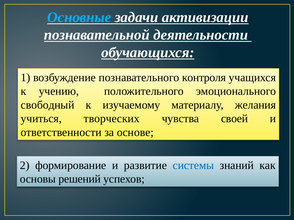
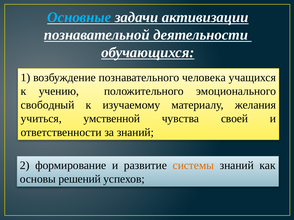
контроля: контроля -> человека
творческих: творческих -> умственной
за основе: основе -> знаний
системы colour: blue -> orange
